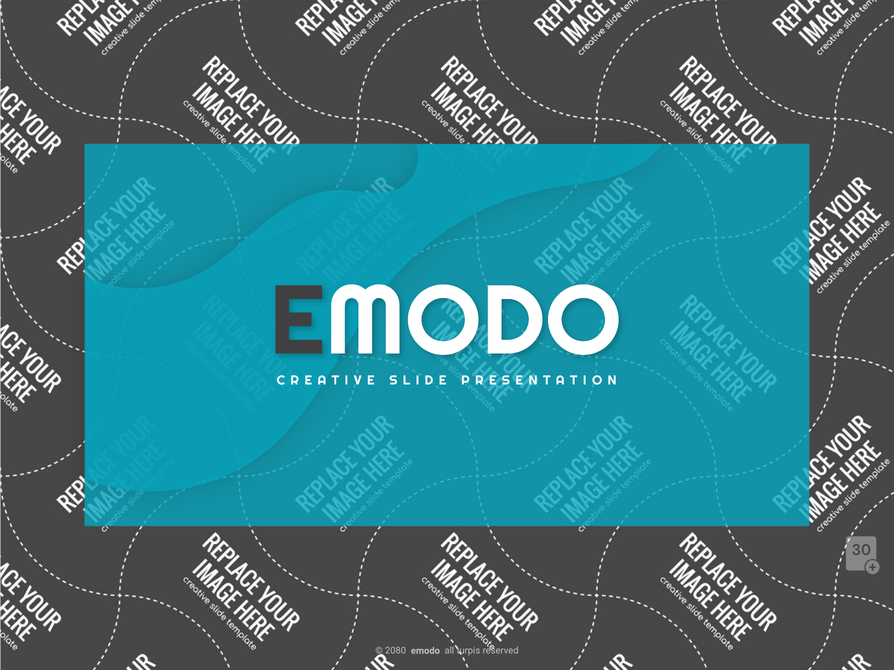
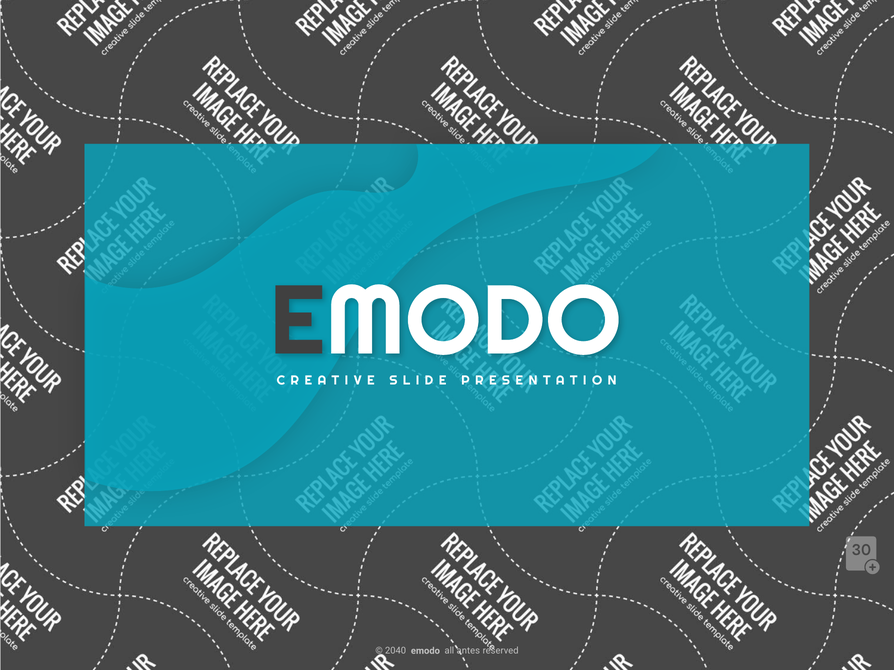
2080: 2080 -> 2040
turpis: turpis -> antes
